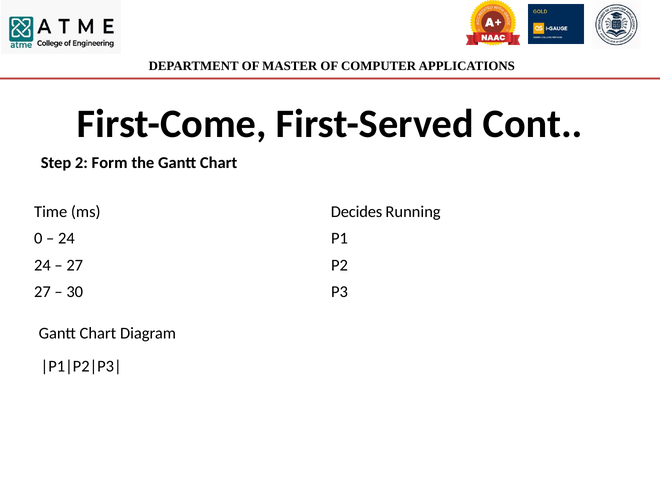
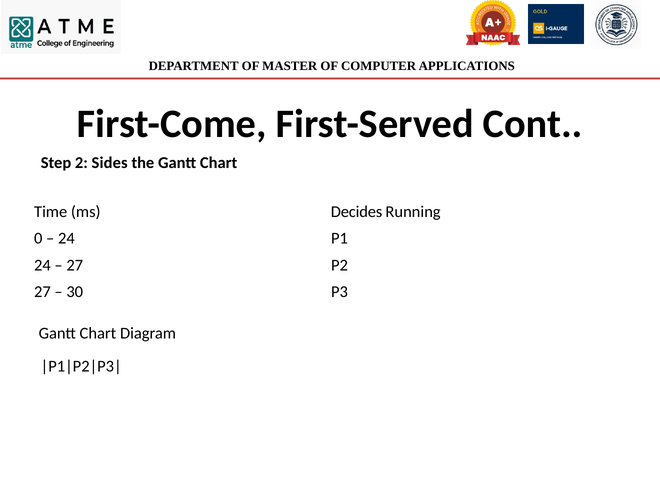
Form: Form -> Sides
